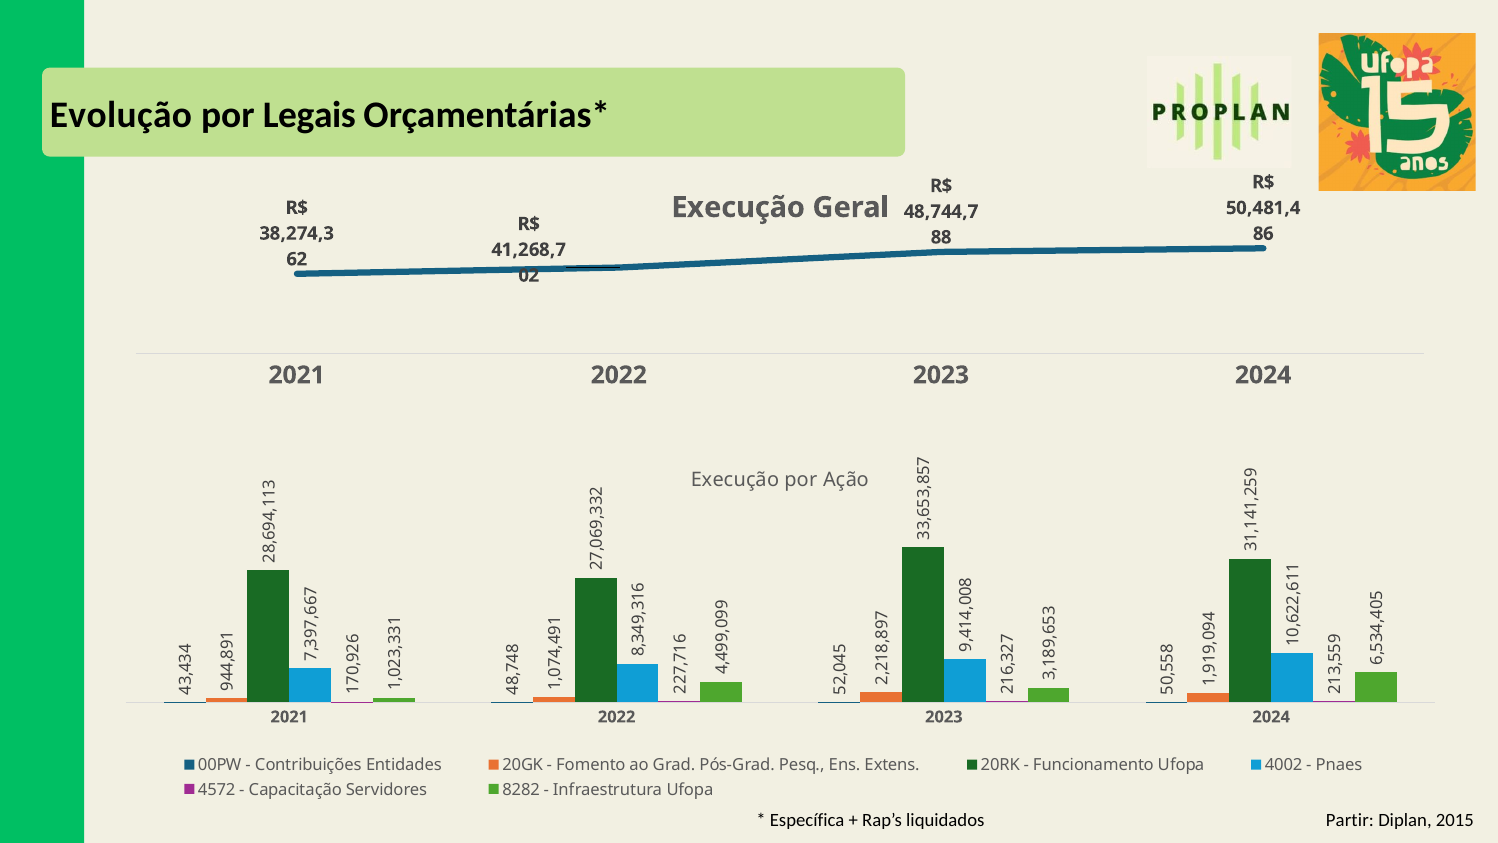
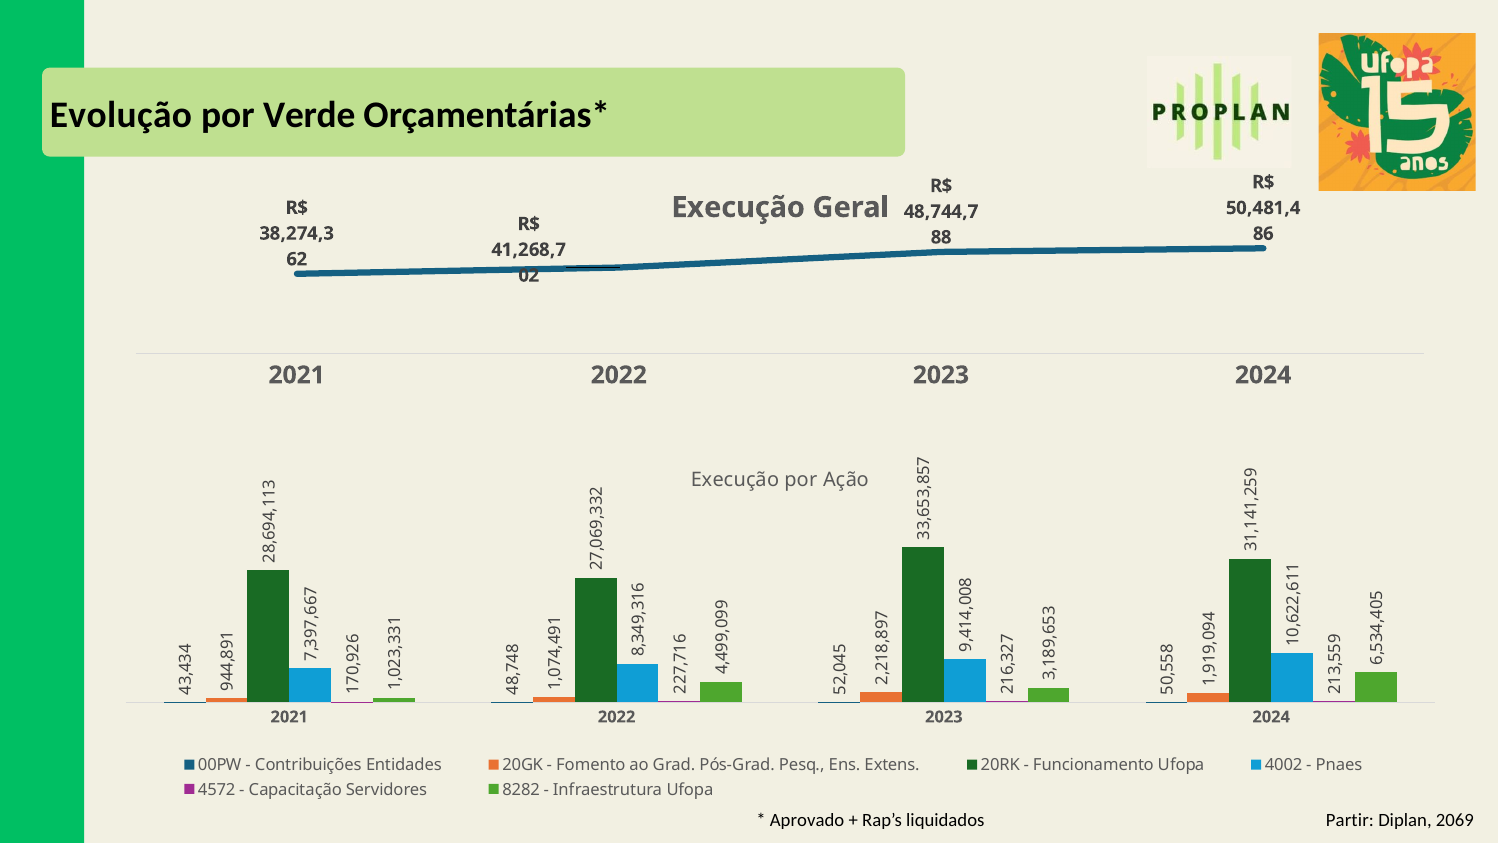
Legais: Legais -> Verde
Específica: Específica -> Aprovado
2015: 2015 -> 2069
